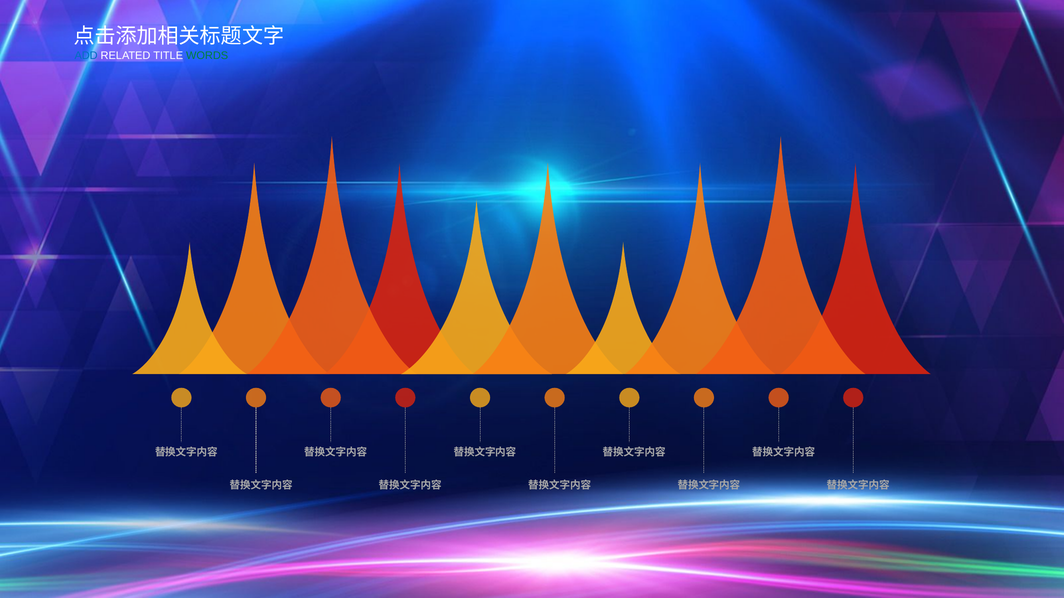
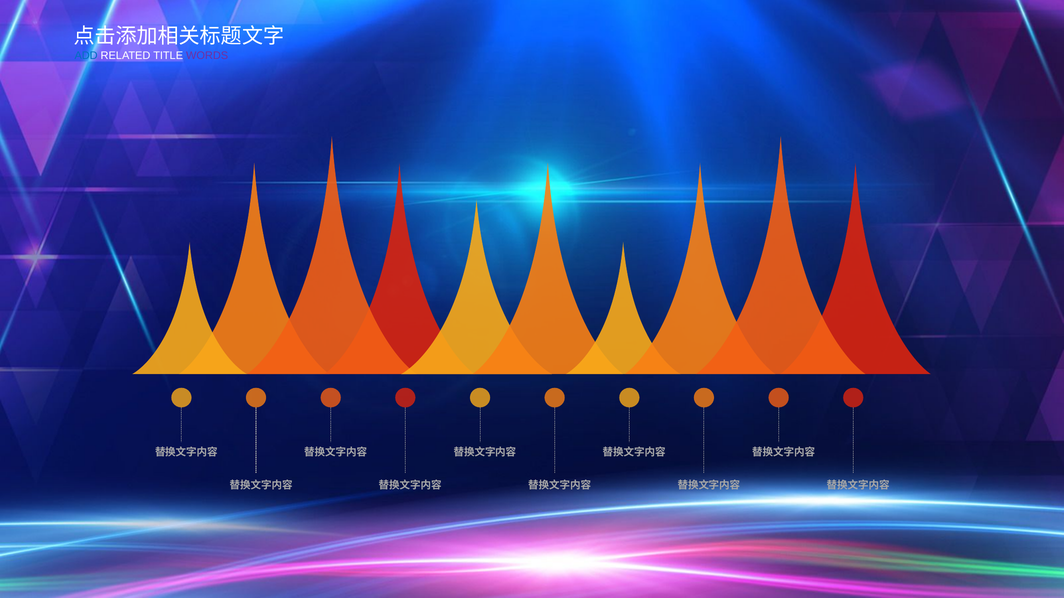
WORDS colour: green -> purple
